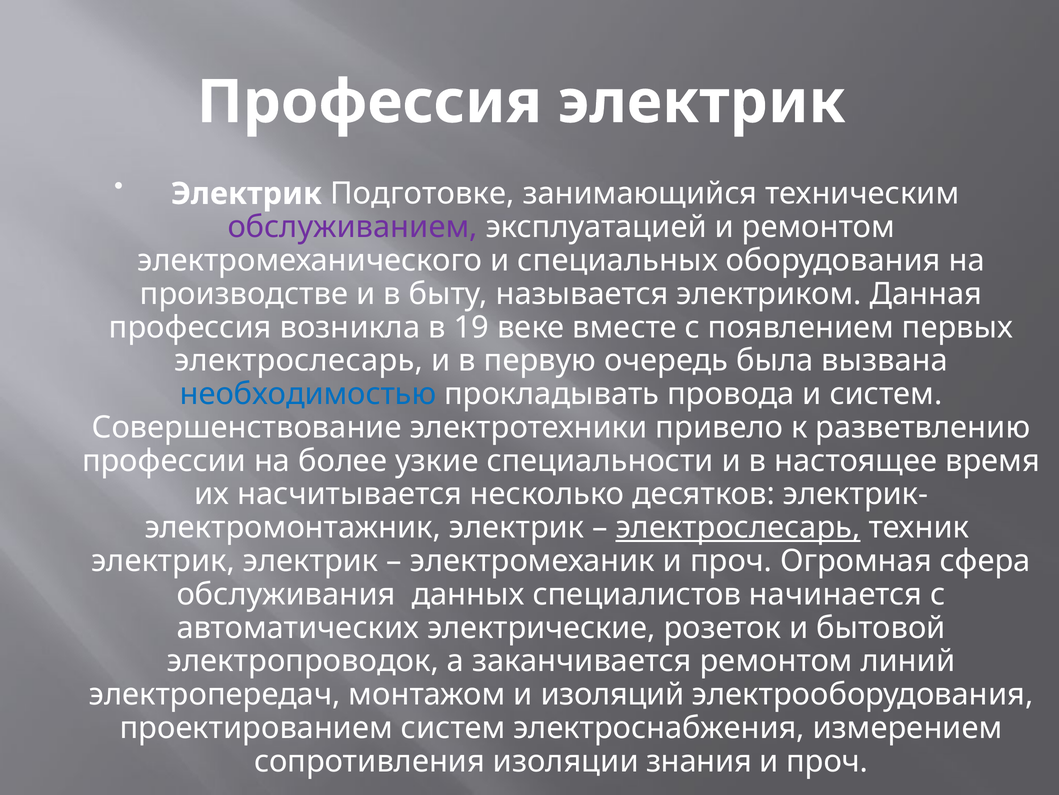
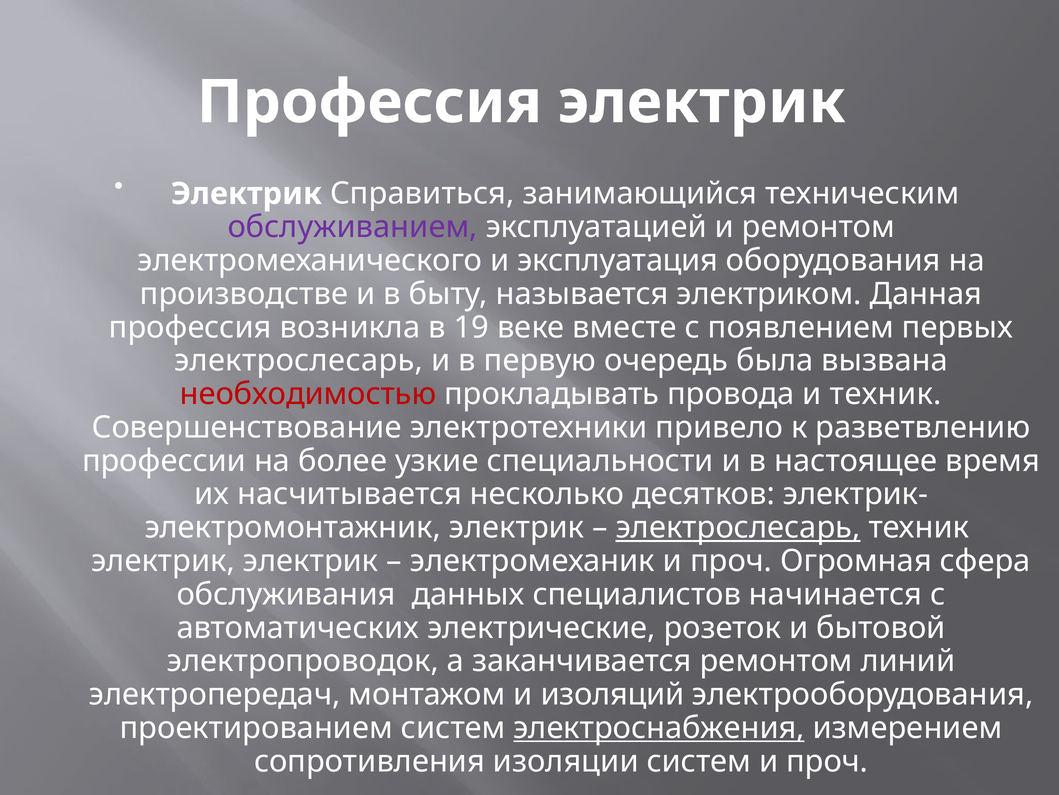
Подготовке: Подготовке -> Справиться
специальных: специальных -> эксплуатация
необходимостью colour: blue -> red
и систем: систем -> техник
электроснабжения underline: none -> present
изоляции знания: знания -> систем
